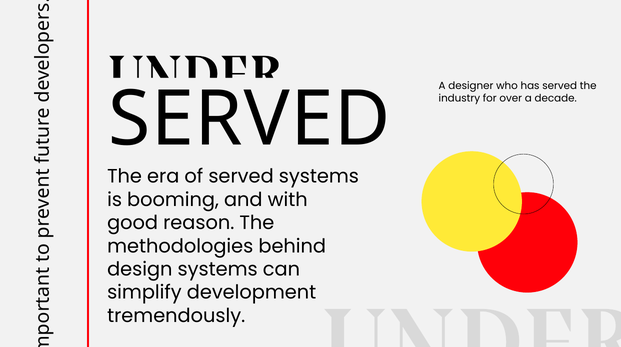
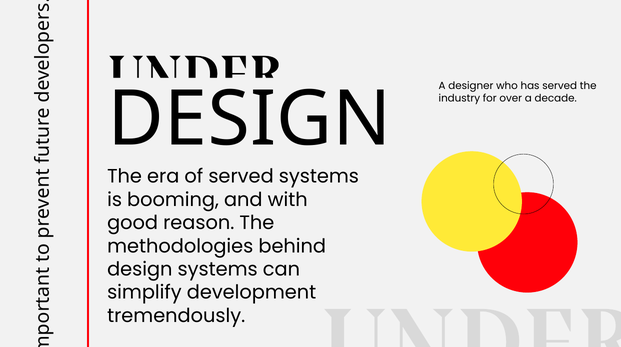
SERVED at (249, 120): SERVED -> DESIGN
